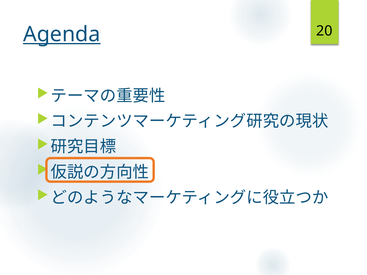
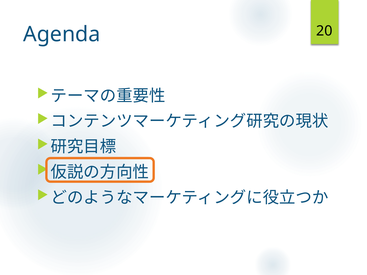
Agenda underline: present -> none
